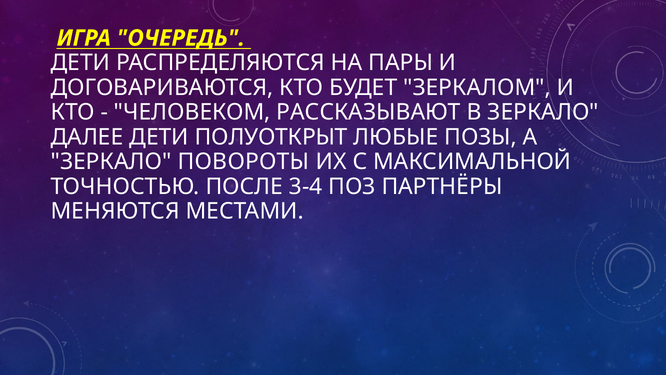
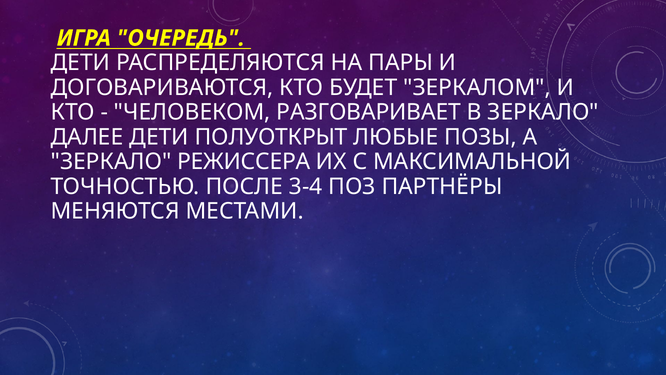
РАССКАЗЫВАЮТ: РАССКАЗЫВАЮТ -> РАЗГОВАРИВАЕТ
ПОВОРОТЫ: ПОВОРОТЫ -> РЕЖИССЕРА
